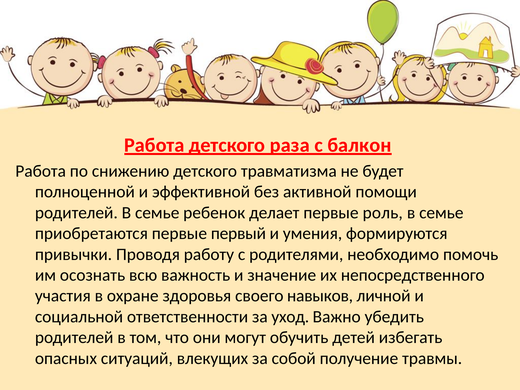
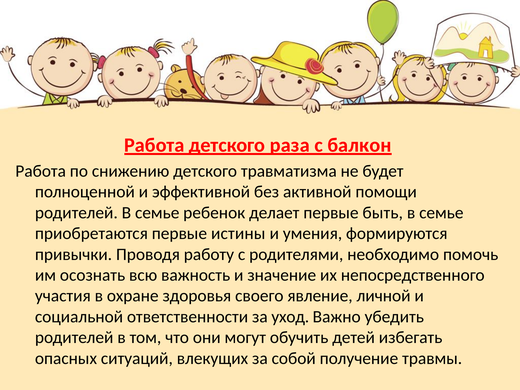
роль: роль -> быть
первый: первый -> истины
навыков: навыков -> явление
